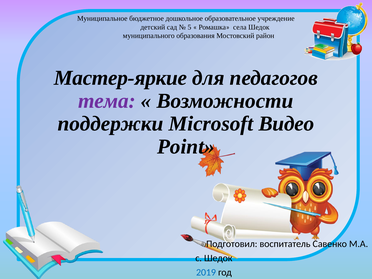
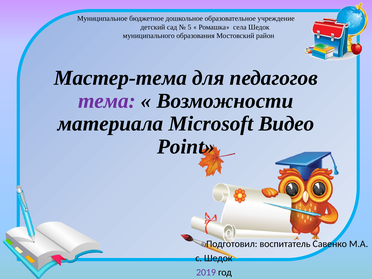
Мастер-яркие: Мастер-яркие -> Мастер-тема
поддержки: поддержки -> материала
2019 colour: blue -> purple
